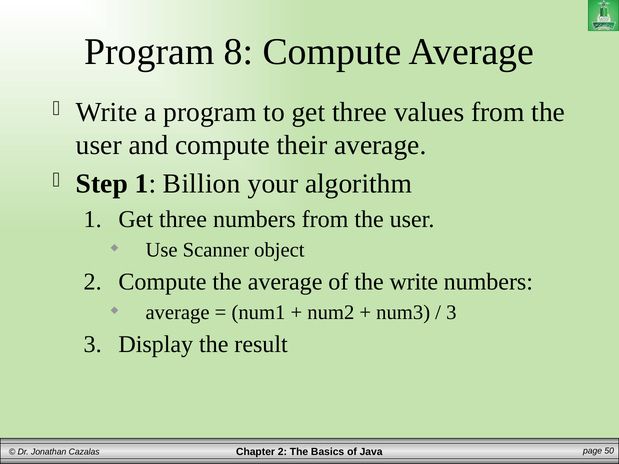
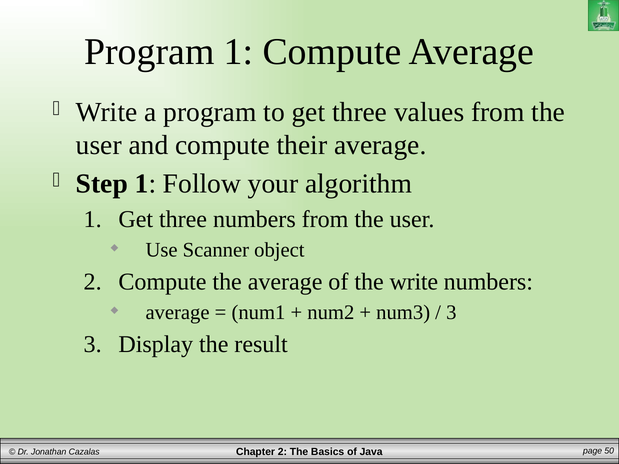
Program 8: 8 -> 1
Billion: Billion -> Follow
